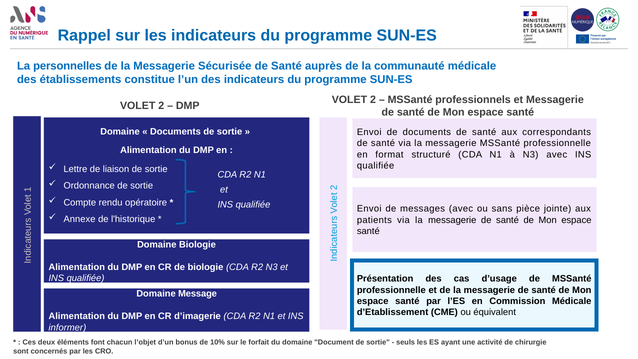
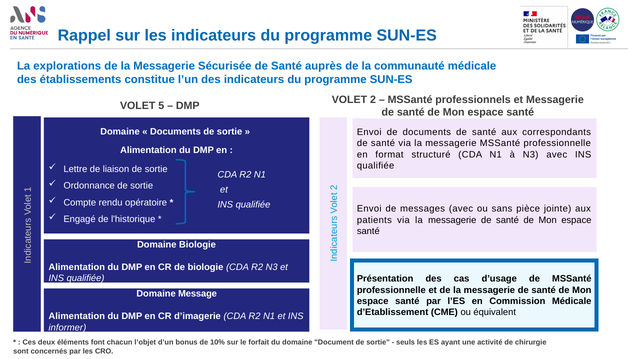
personnelles: personnelles -> explorations
2 at (161, 106): 2 -> 5
Annexe: Annexe -> Engagé
